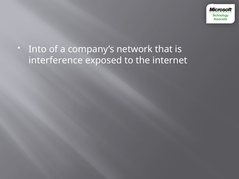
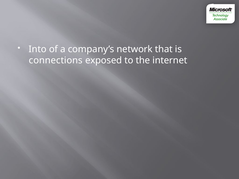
interference: interference -> connections
